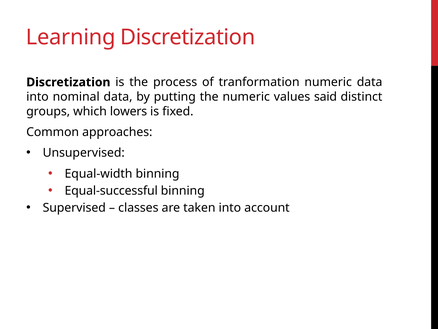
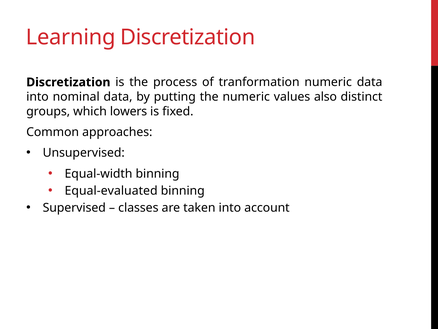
said: said -> also
Equal-successful: Equal-successful -> Equal-evaluated
